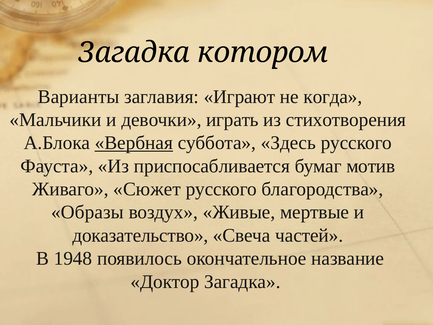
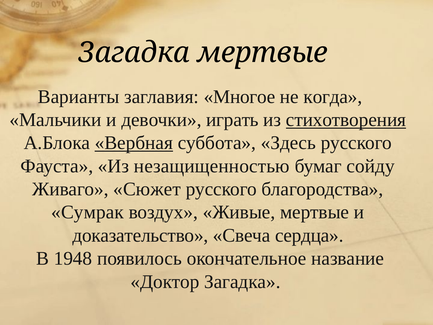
Загадка котором: котором -> мертвые
Играют: Играют -> Многое
стихотворения underline: none -> present
приспосабливается: приспосабливается -> незащищенностью
мотив: мотив -> сойду
Образы: Образы -> Сумрак
частей: частей -> сердца
